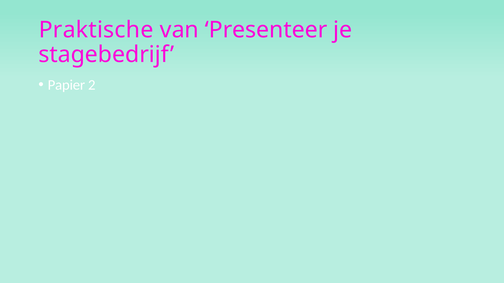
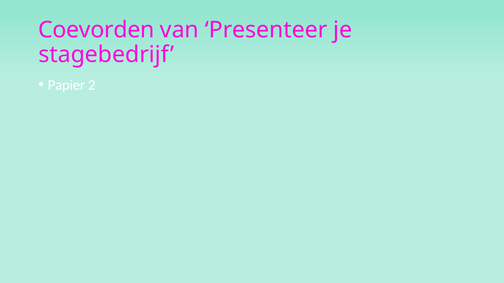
Praktische: Praktische -> Coevorden
